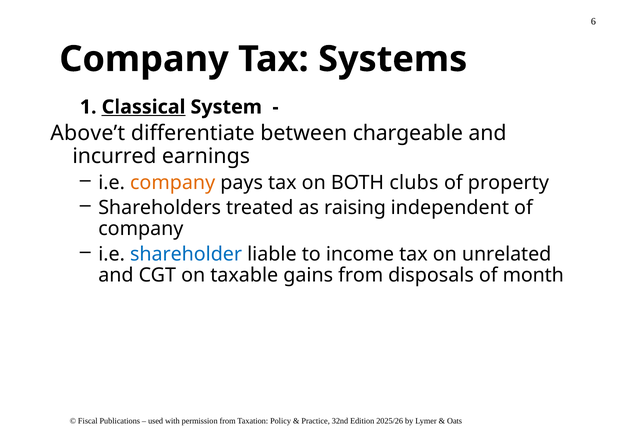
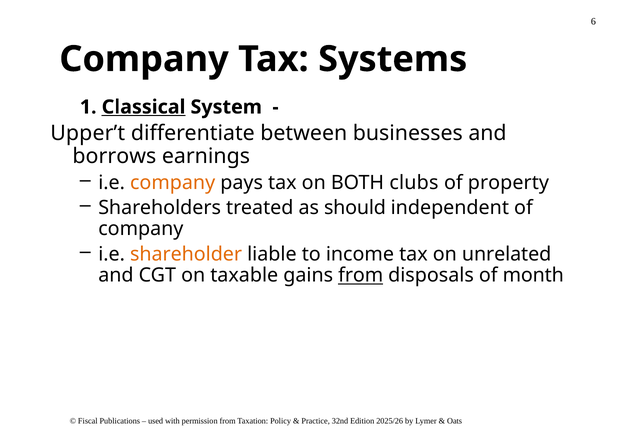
Above’t: Above’t -> Upper’t
chargeable: chargeable -> businesses
incurred: incurred -> borrows
raising: raising -> should
shareholder colour: blue -> orange
from at (361, 275) underline: none -> present
